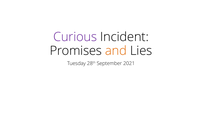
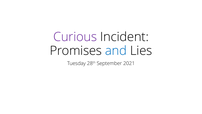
and colour: orange -> blue
